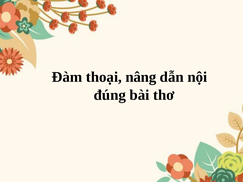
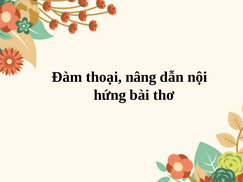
đúng: đúng -> hứng
